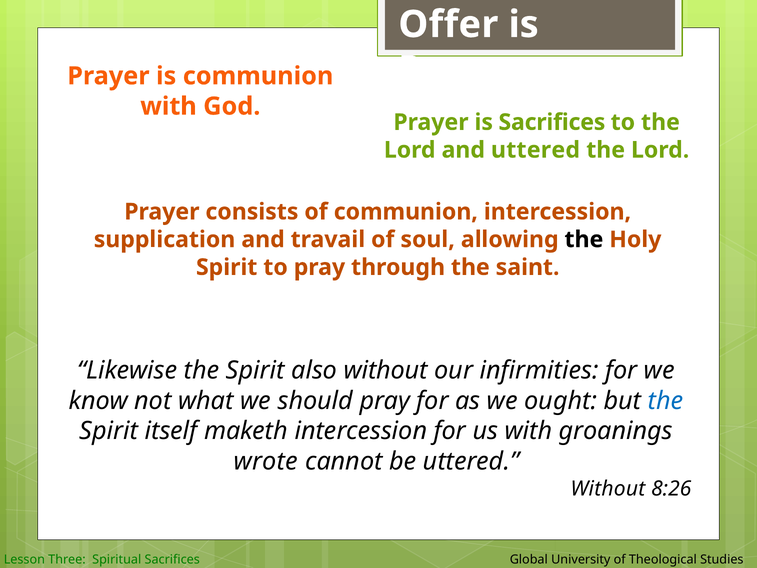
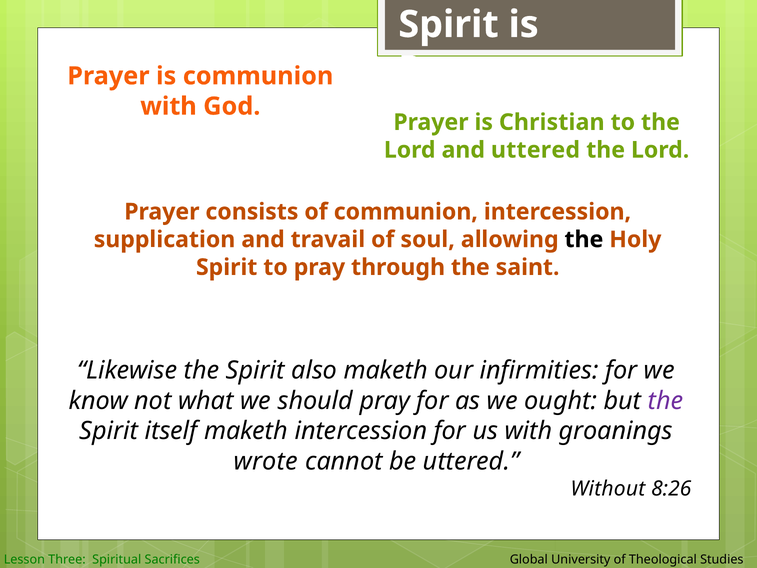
Offer at (448, 25): Offer -> Spirit
is Sacrifices: Sacrifices -> Christian
also without: without -> maketh
the at (666, 401) colour: blue -> purple
